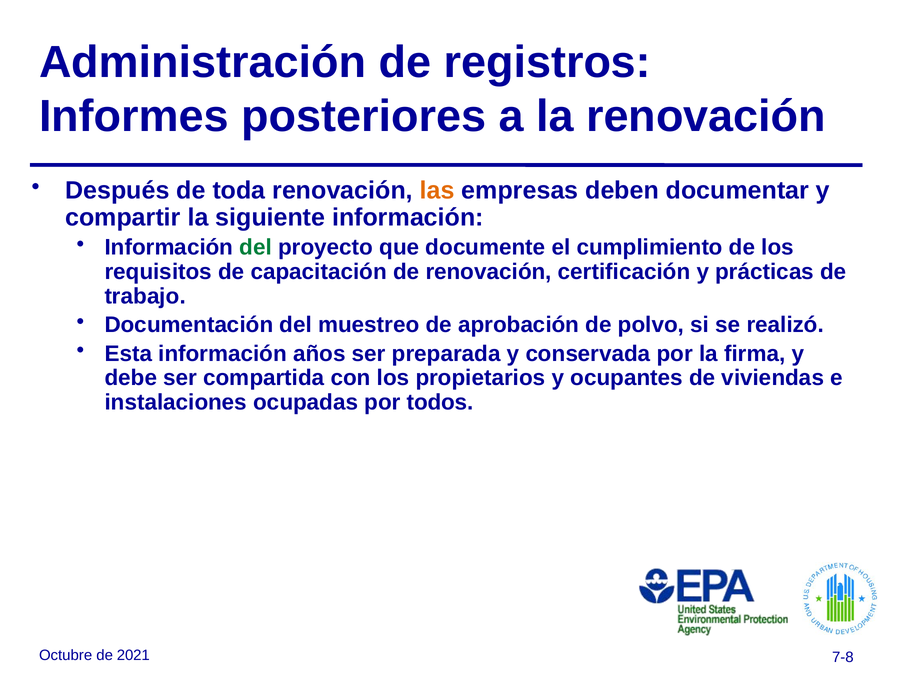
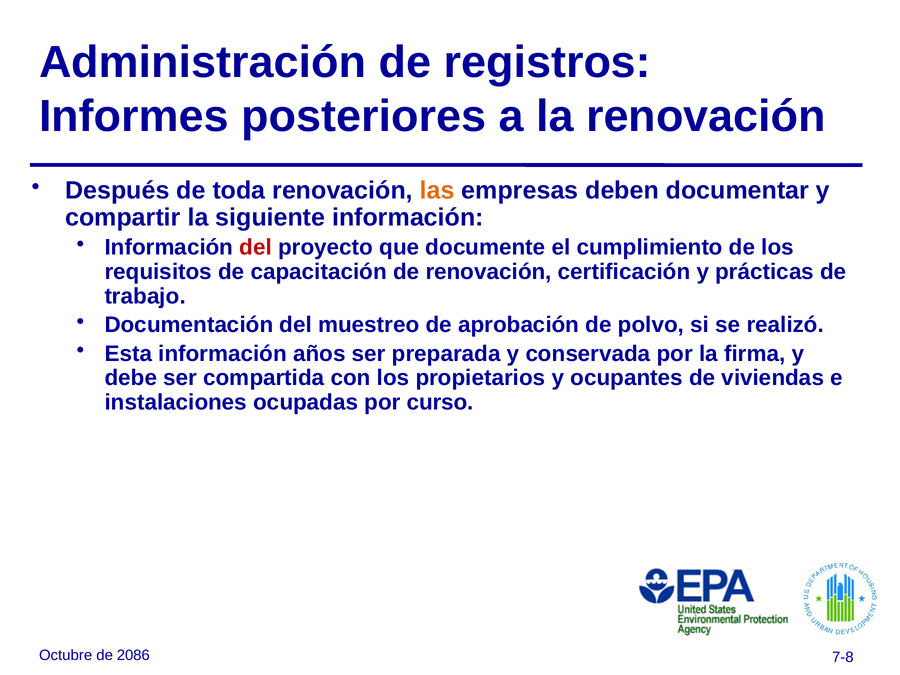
del at (256, 248) colour: green -> red
todos: todos -> curso
2021: 2021 -> 2086
